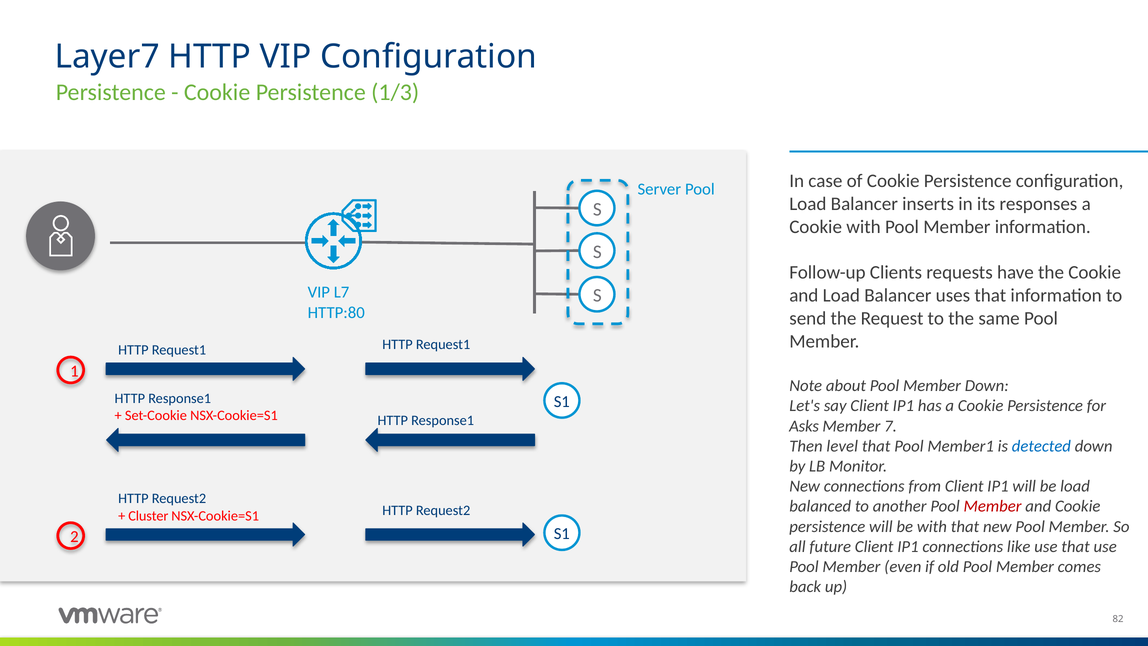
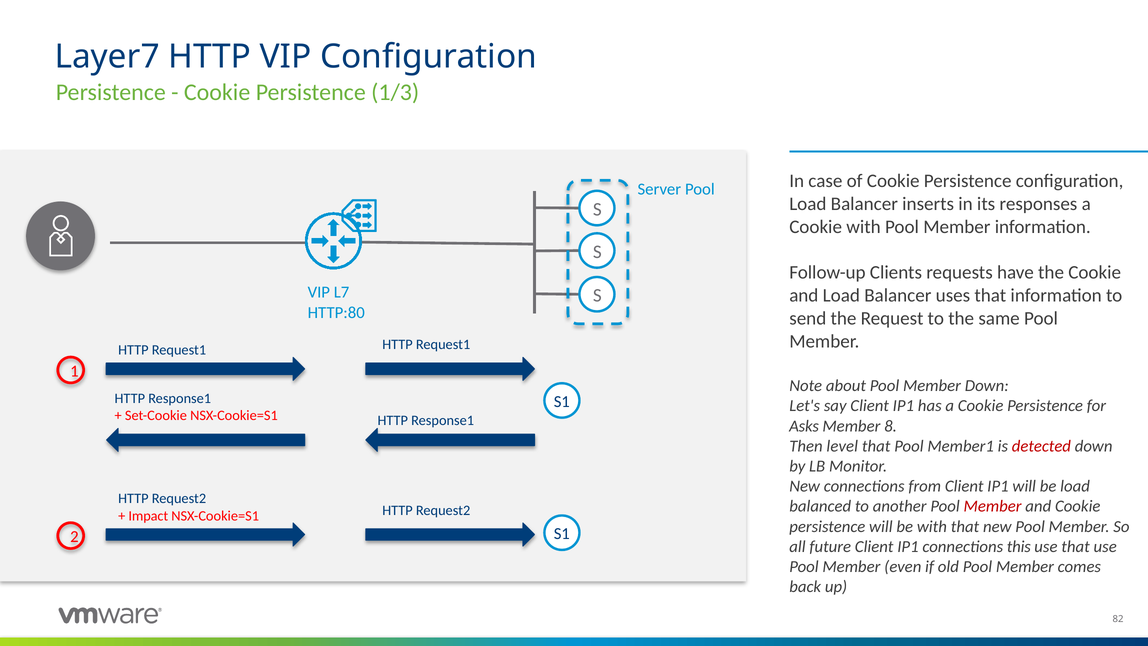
7: 7 -> 8
detected colour: blue -> red
Cluster: Cluster -> Impact
like: like -> this
